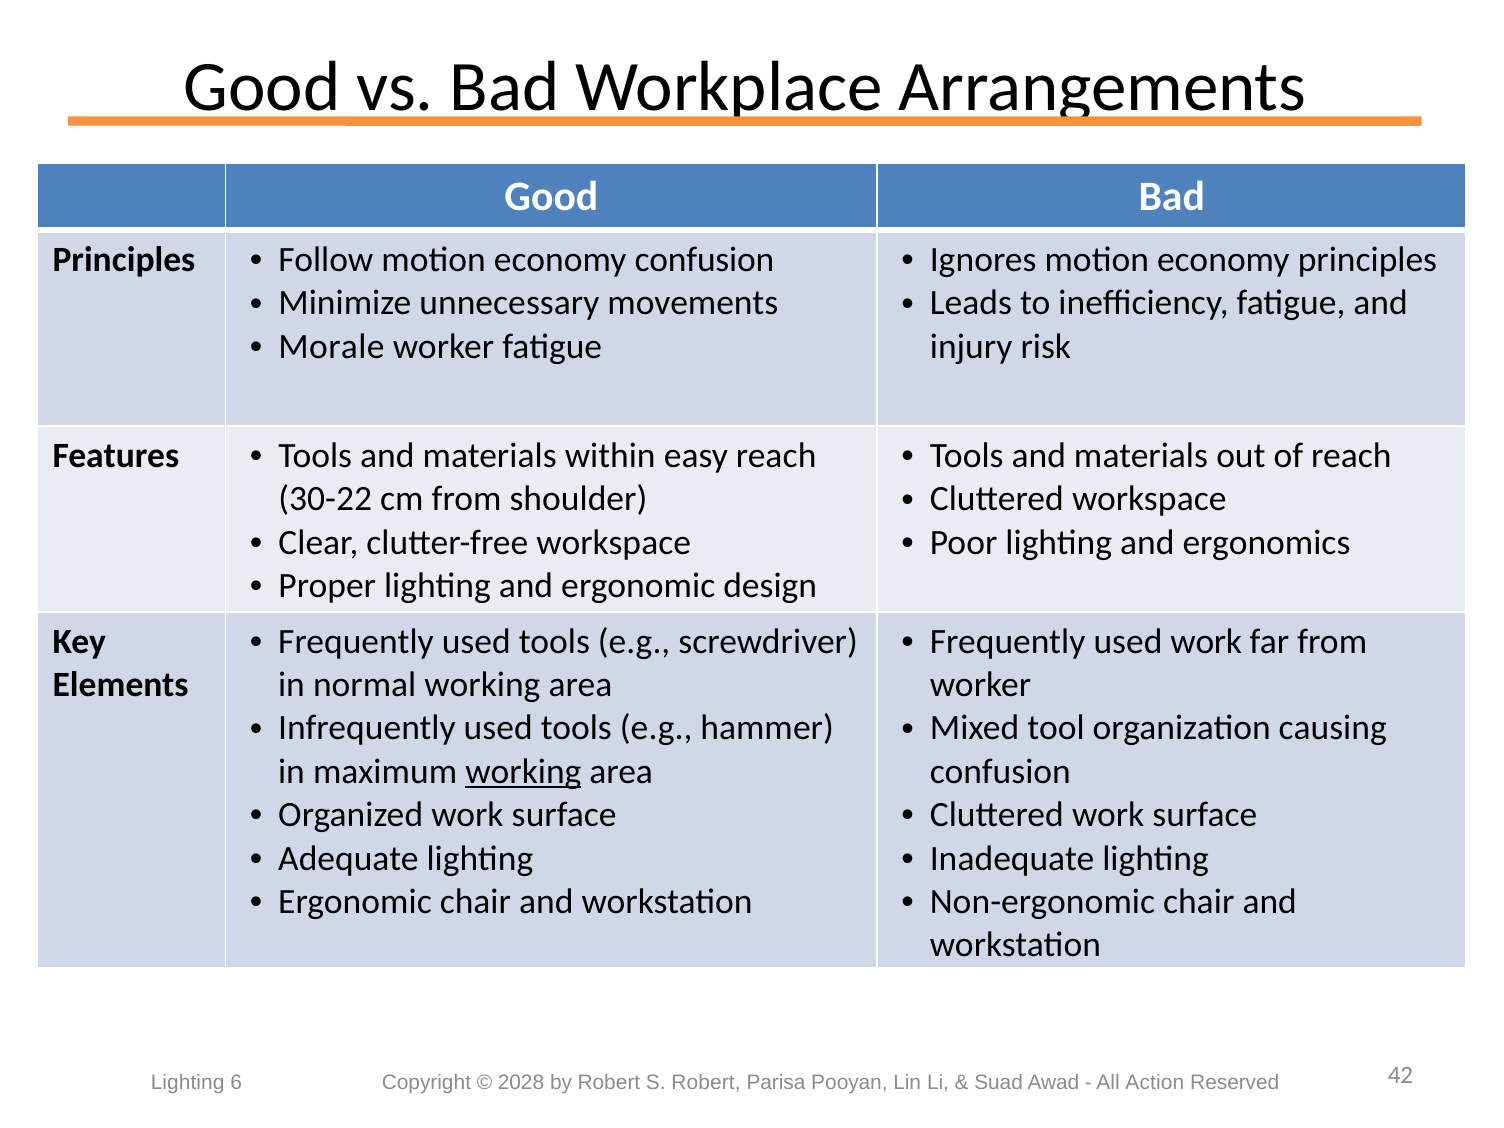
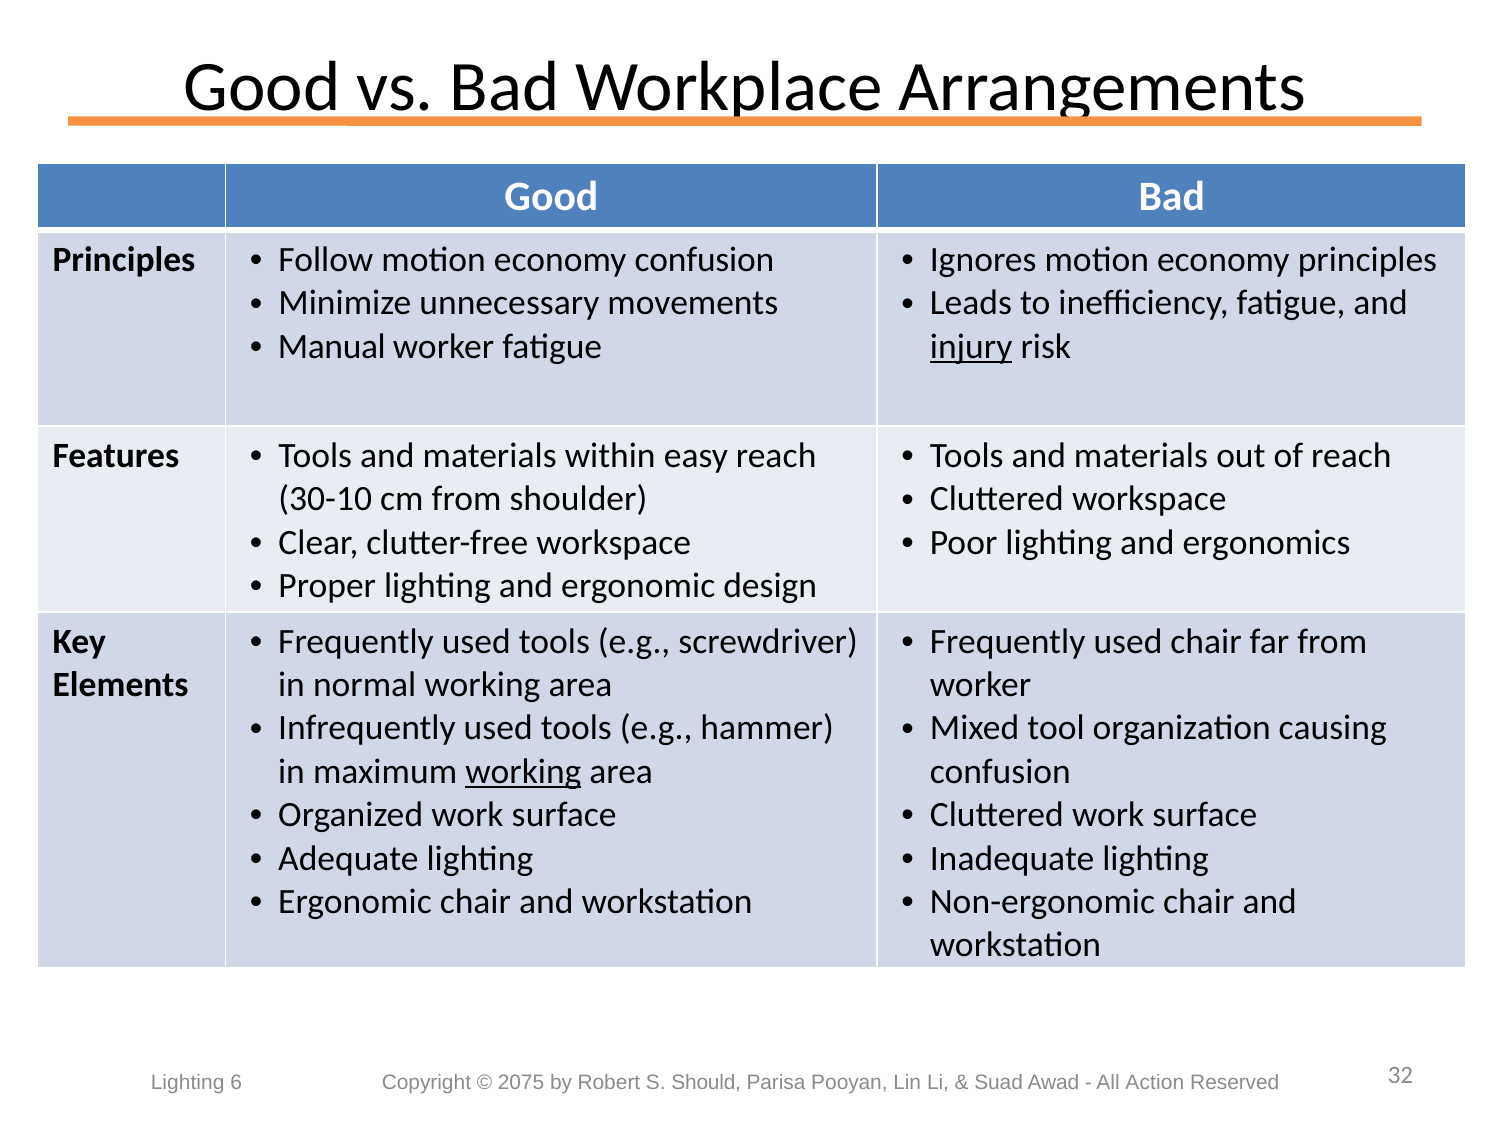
Morale: Morale -> Manual
injury underline: none -> present
30-22: 30-22 -> 30-10
used work: work -> chair
2028: 2028 -> 2075
S Robert: Robert -> Should
42: 42 -> 32
